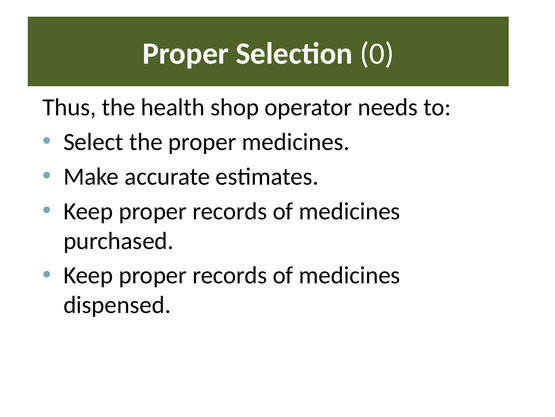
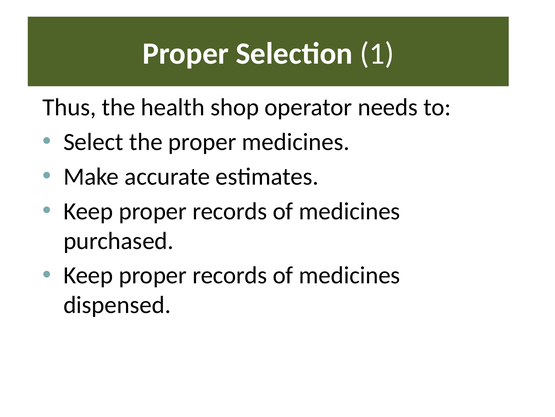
0: 0 -> 1
